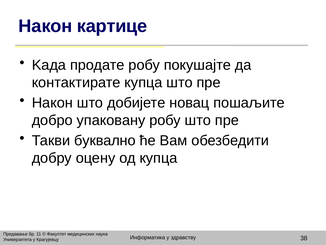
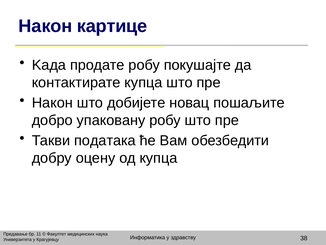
буквално: буквално -> података
